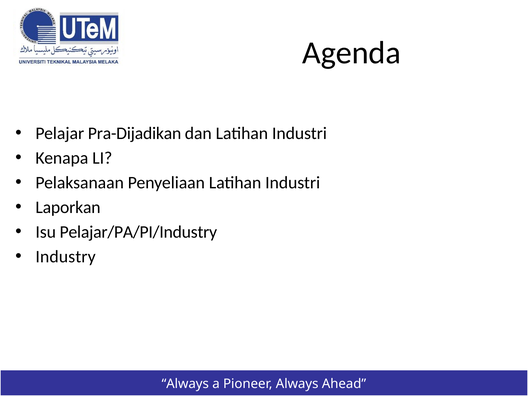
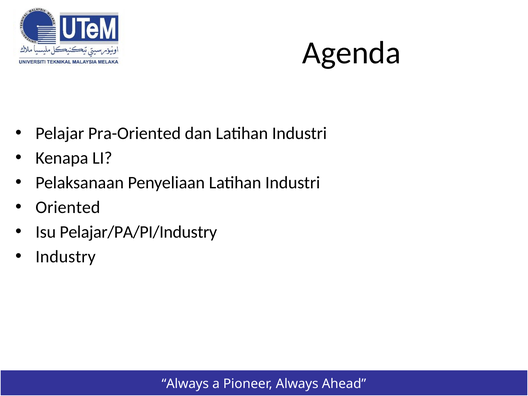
Pra-Dijadikan: Pra-Dijadikan -> Pra-Oriented
Laporkan: Laporkan -> Oriented
